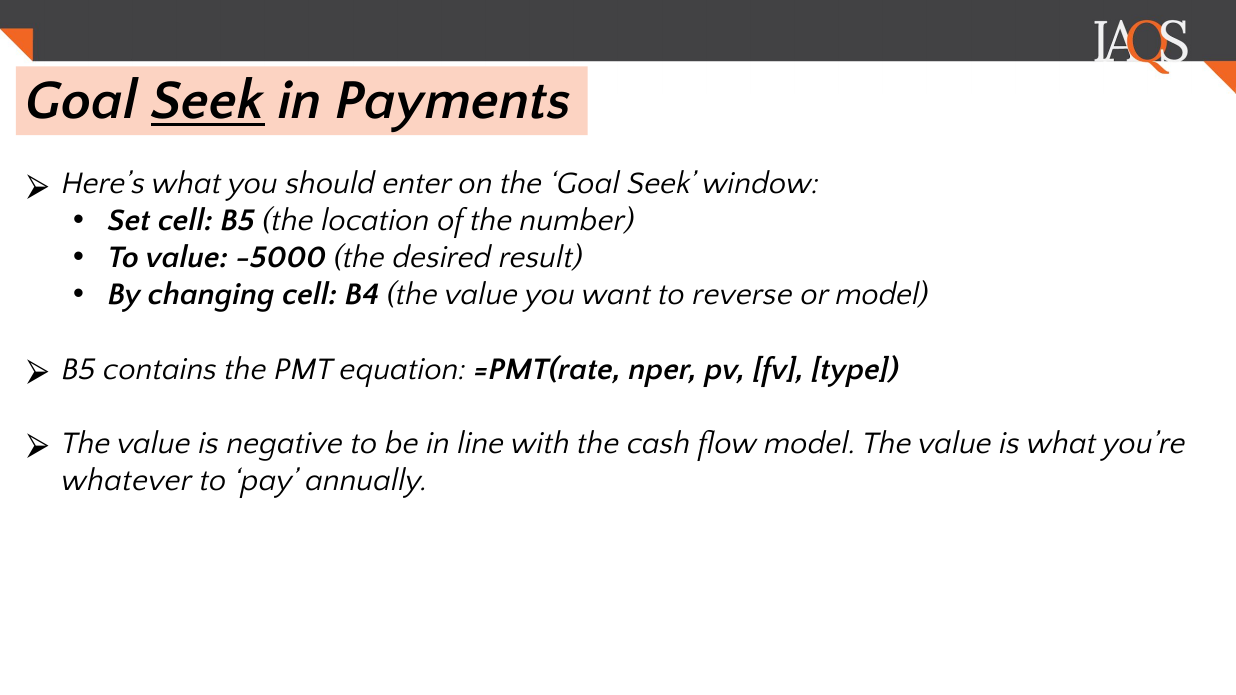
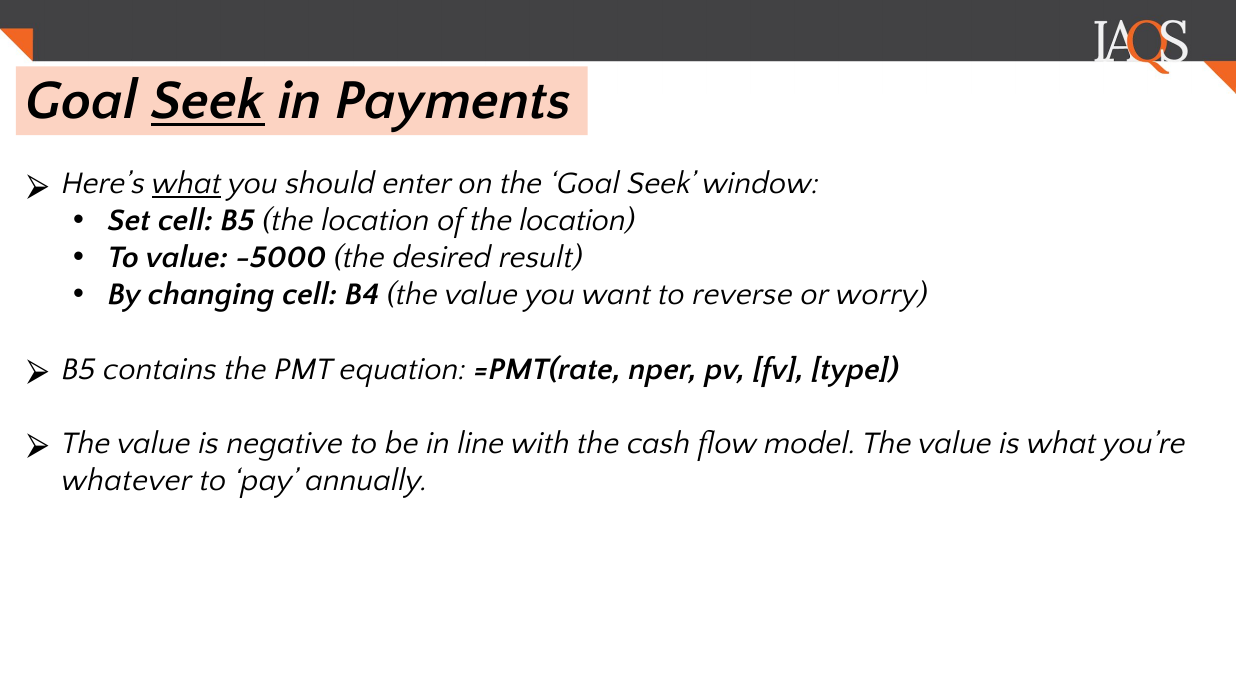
what at (187, 184) underline: none -> present
of the number: number -> location
or model: model -> worry
